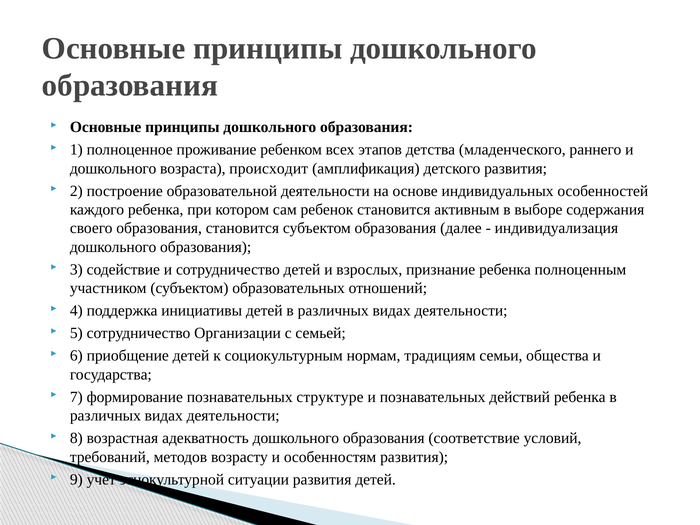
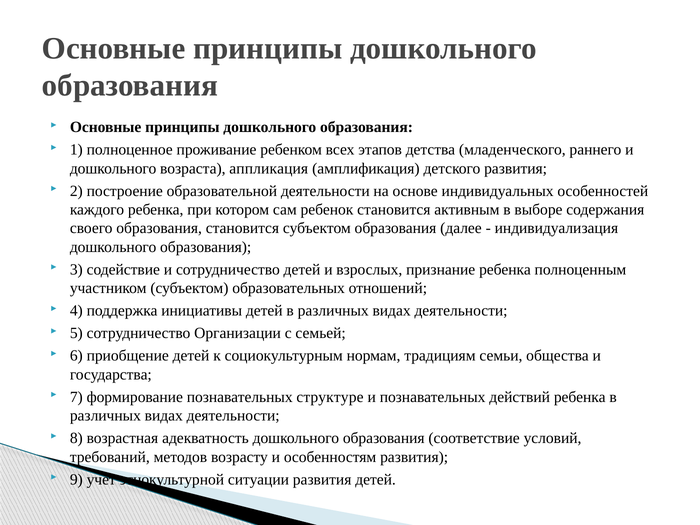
происходит: происходит -> аппликация
